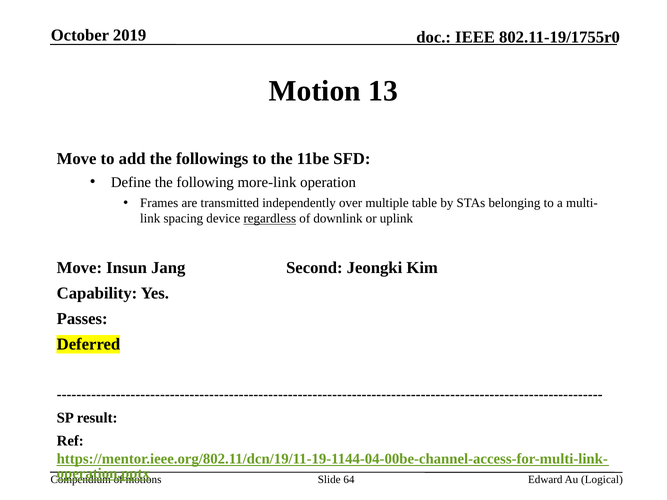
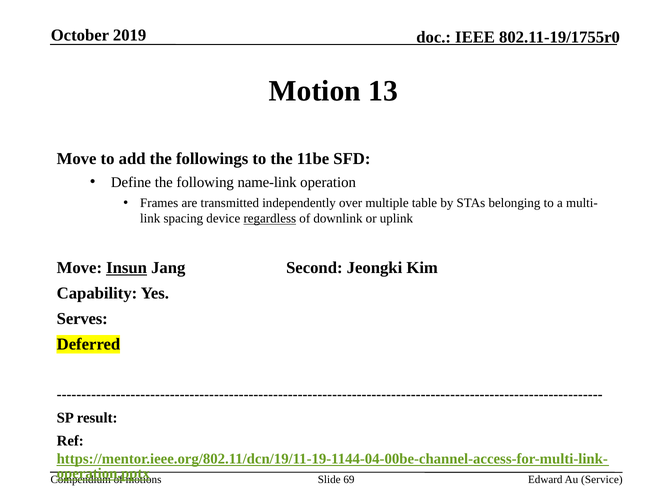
more-link: more-link -> name-link
Insun underline: none -> present
Passes: Passes -> Serves
64: 64 -> 69
Logical: Logical -> Service
